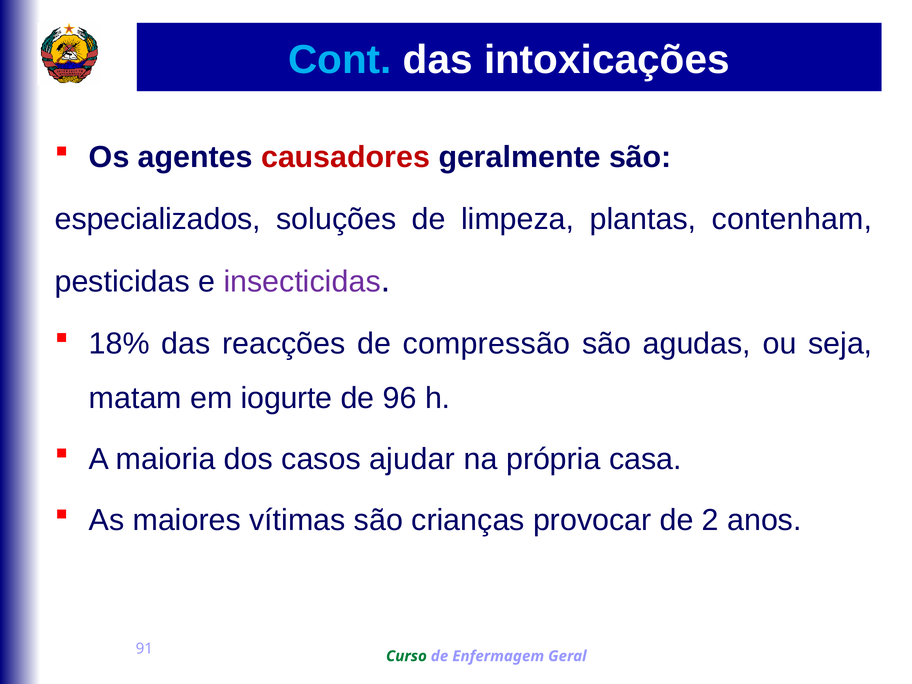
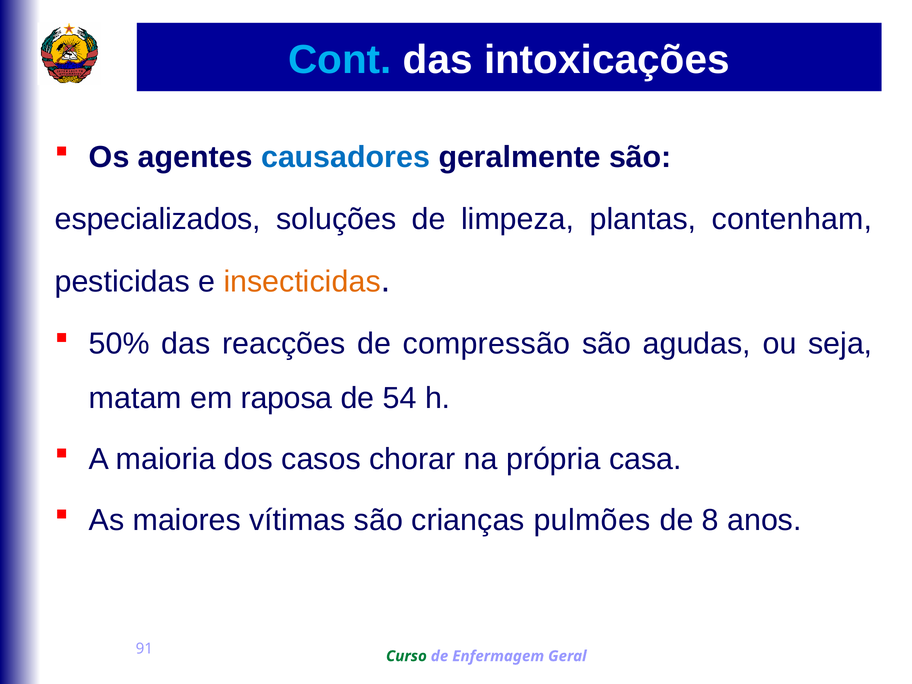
causadores colour: red -> blue
insecticidas colour: purple -> orange
18%: 18% -> 50%
iogurte: iogurte -> raposa
96: 96 -> 54
ajudar: ajudar -> chorar
provocar: provocar -> pulmões
2: 2 -> 8
